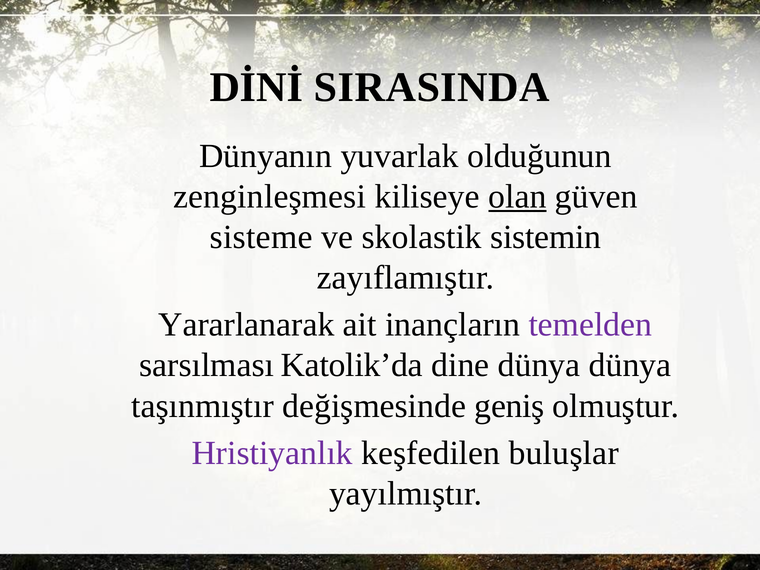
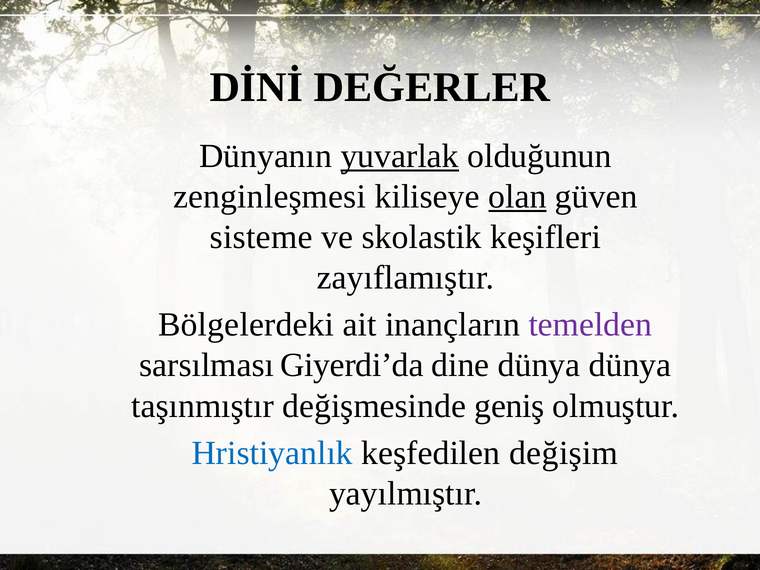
SIRASINDA: SIRASINDA -> DEĞERLER
yuvarlak underline: none -> present
sistemin: sistemin -> keşifleri
Yararlanarak: Yararlanarak -> Bölgelerdeki
Katolik’da: Katolik’da -> Giyerdi’da
Hristiyanlık colour: purple -> blue
buluşlar: buluşlar -> değişim
